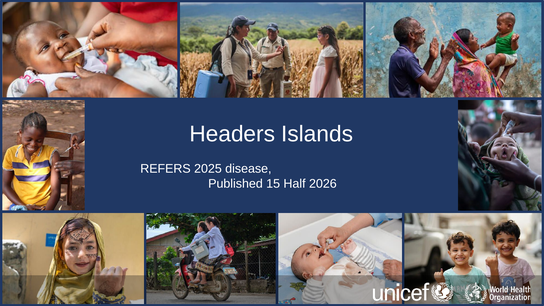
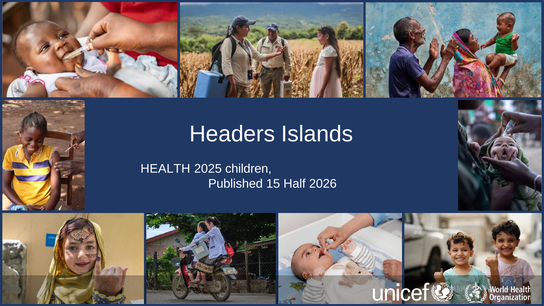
REFERS: REFERS -> HEALTH
disease: disease -> children
